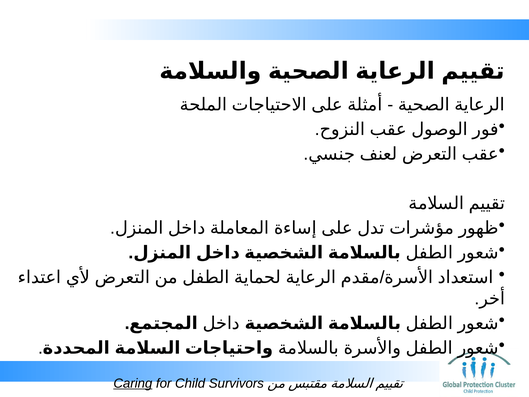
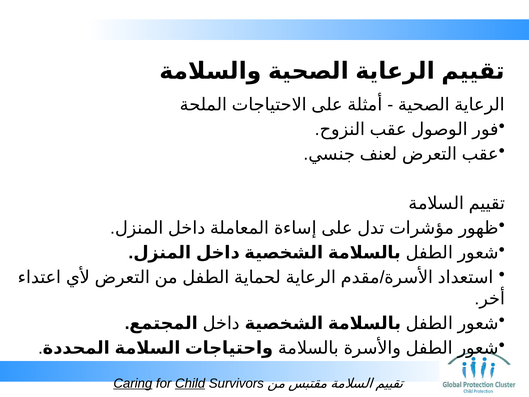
Child underline: none -> present
